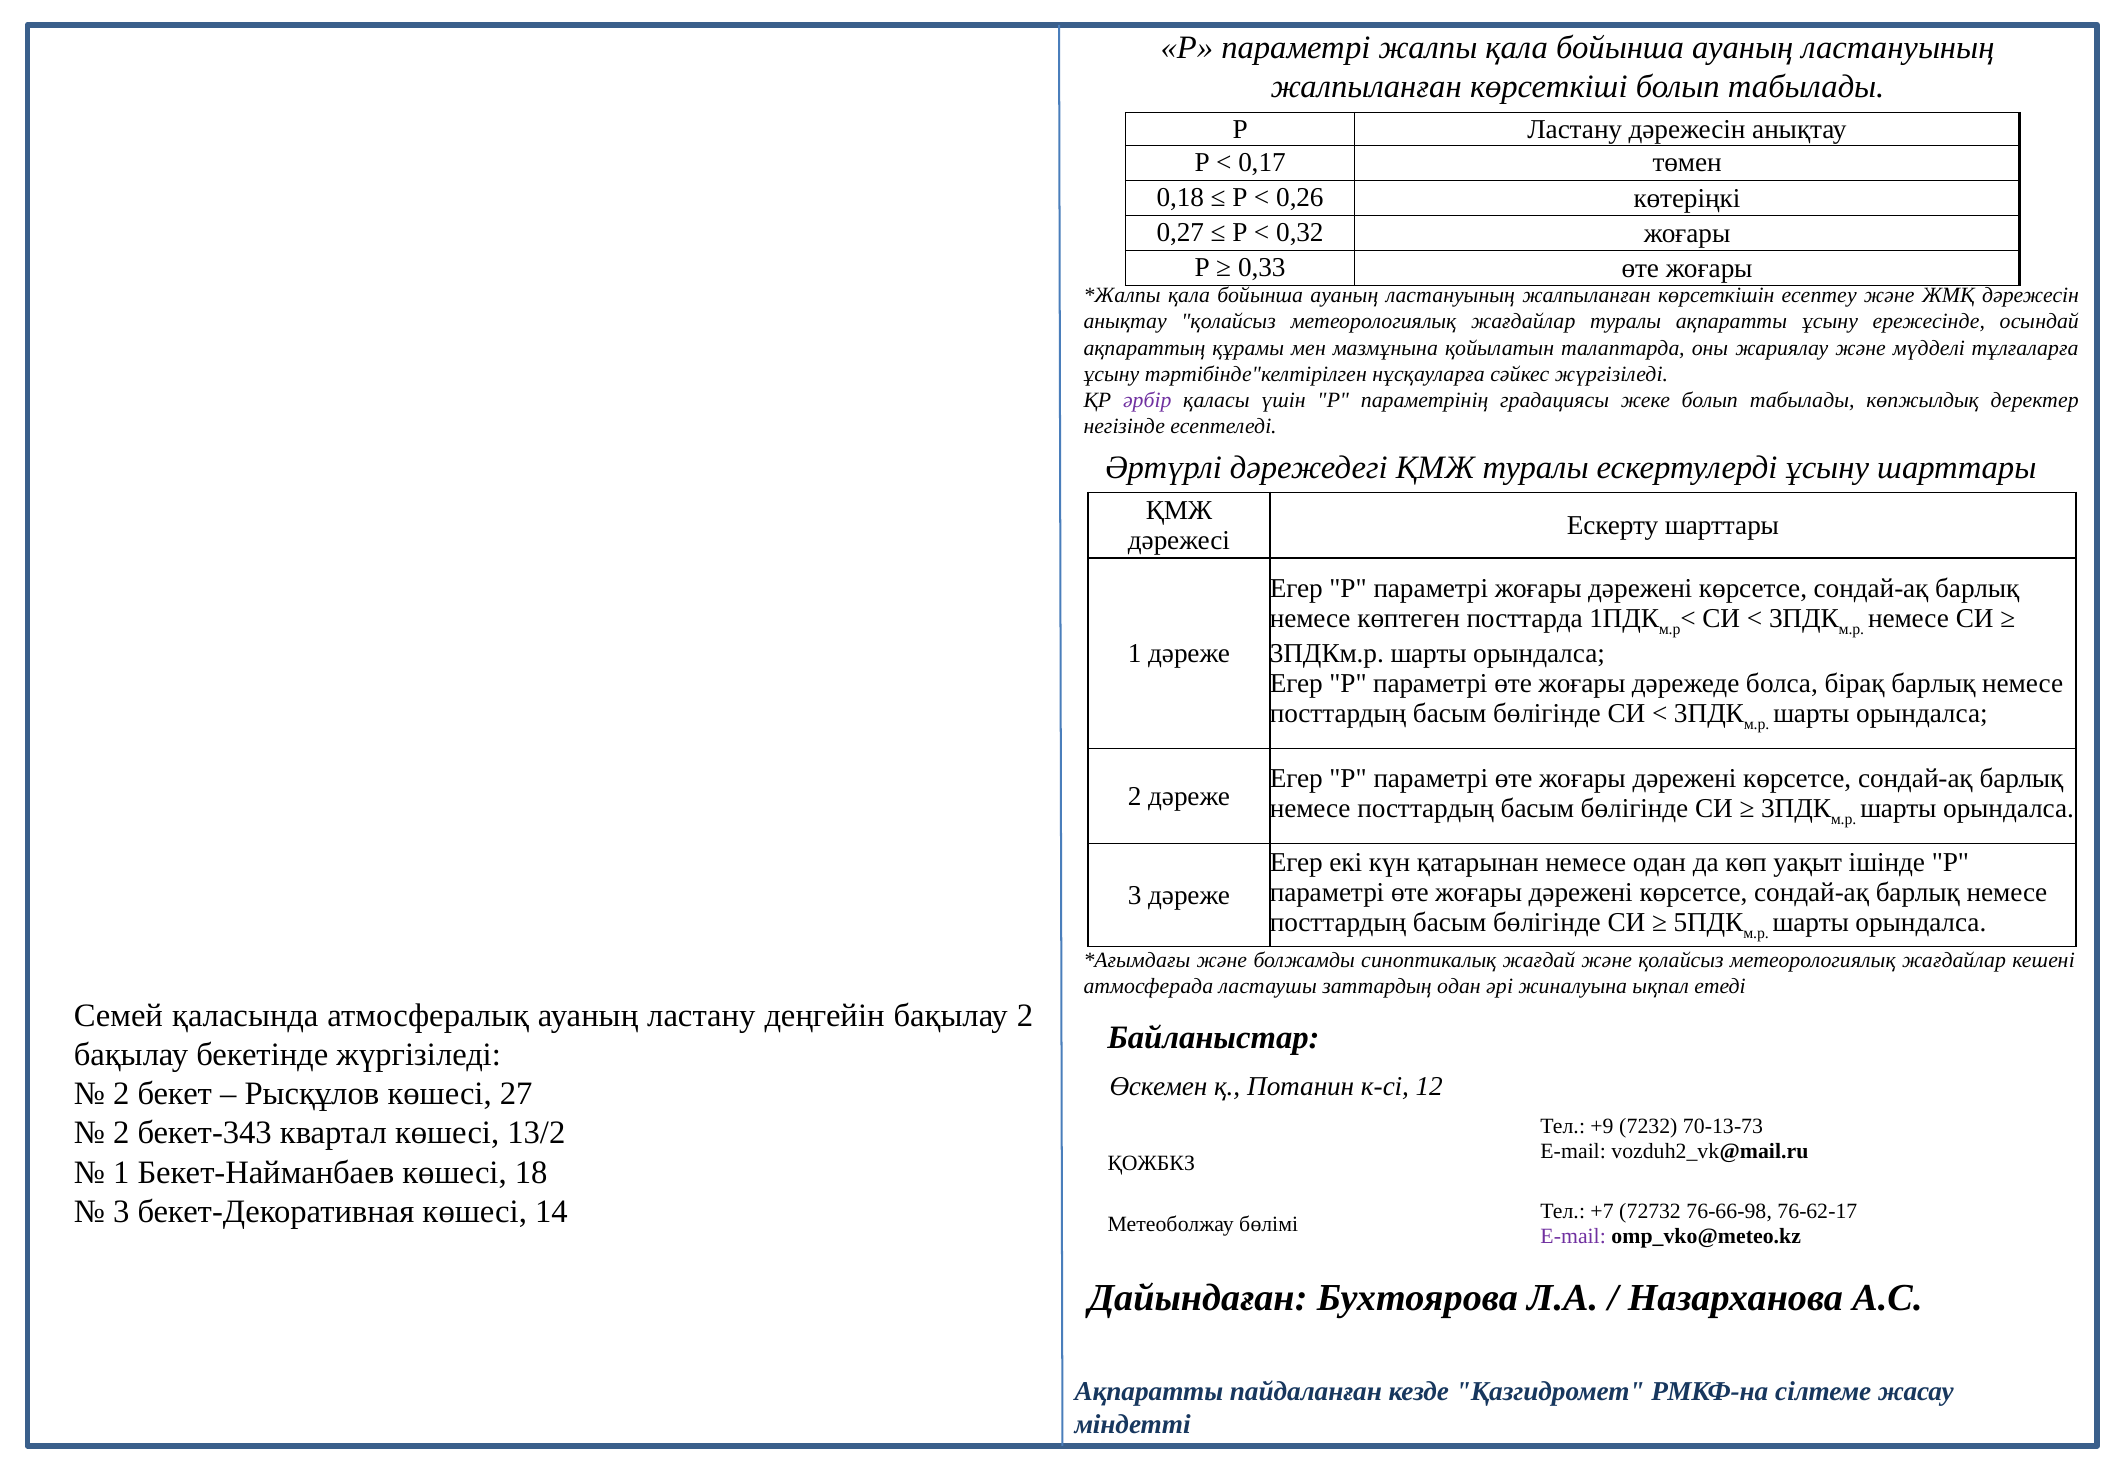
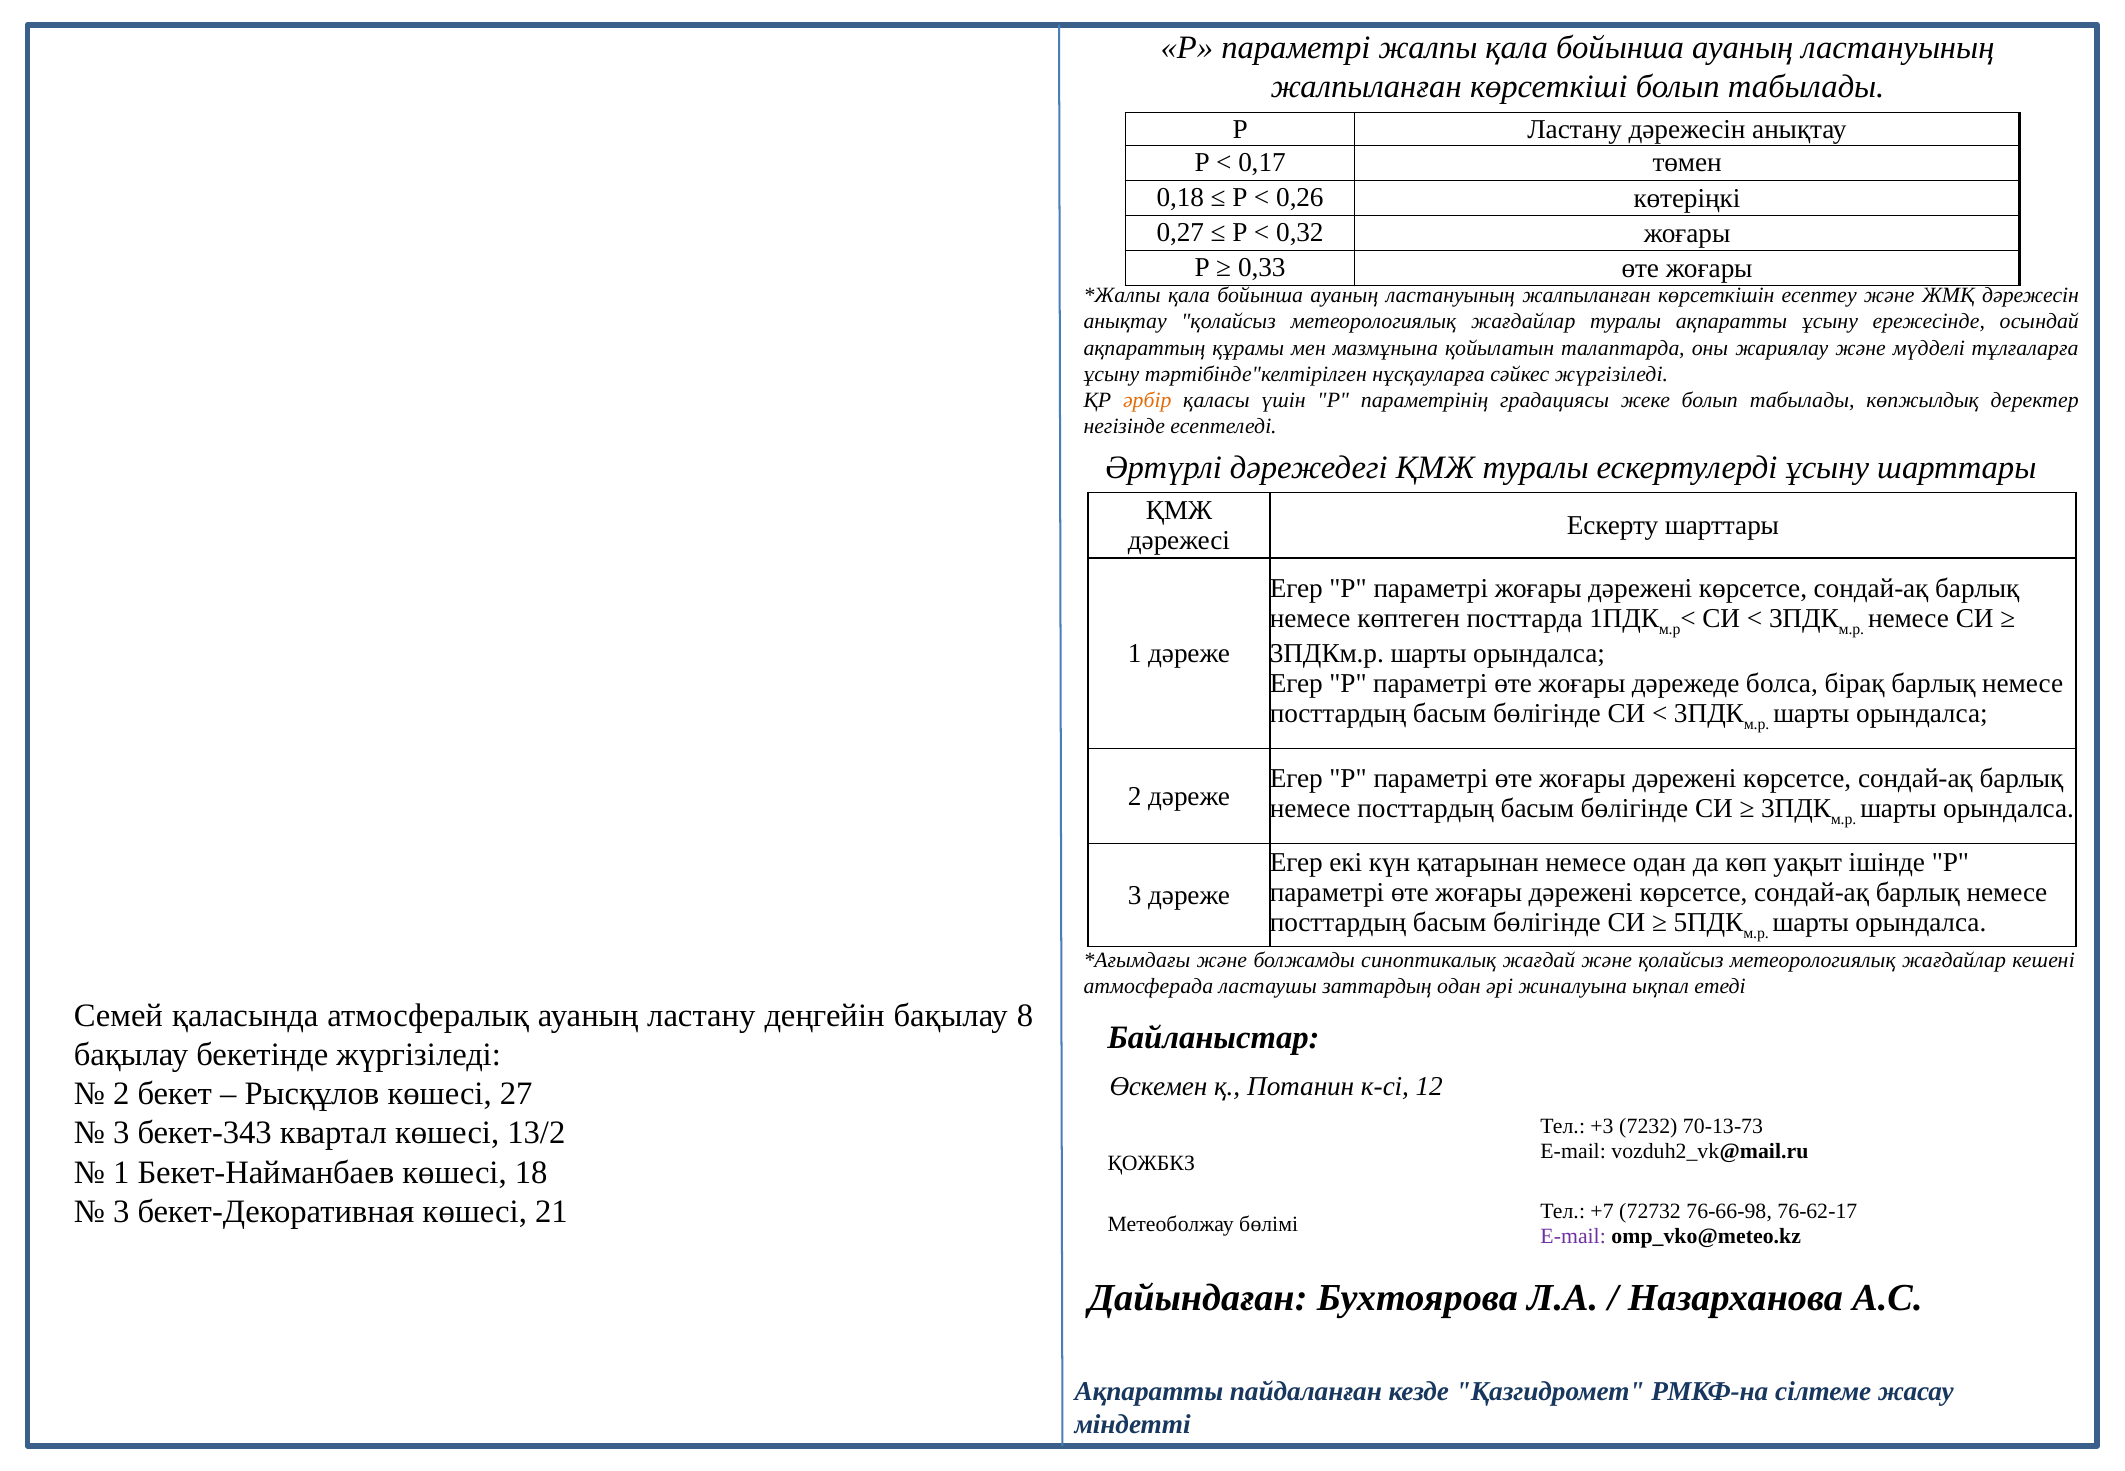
әрбір colour: purple -> orange
бақылау 2: 2 -> 8
+9: +9 -> +3
2 at (121, 1133): 2 -> 3
14: 14 -> 21
